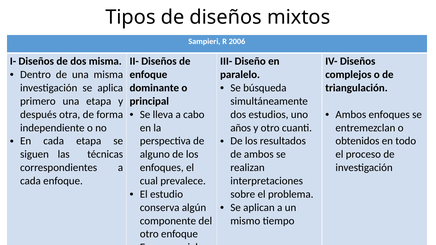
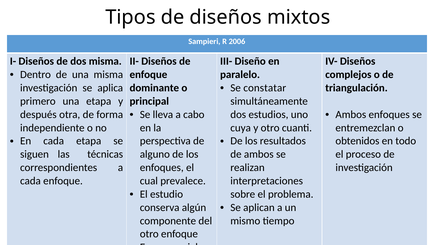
búsqueda: búsqueda -> constatar
años: años -> cuya
